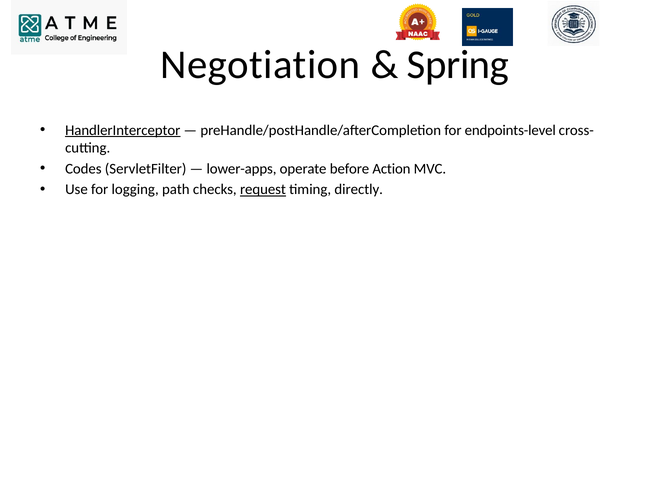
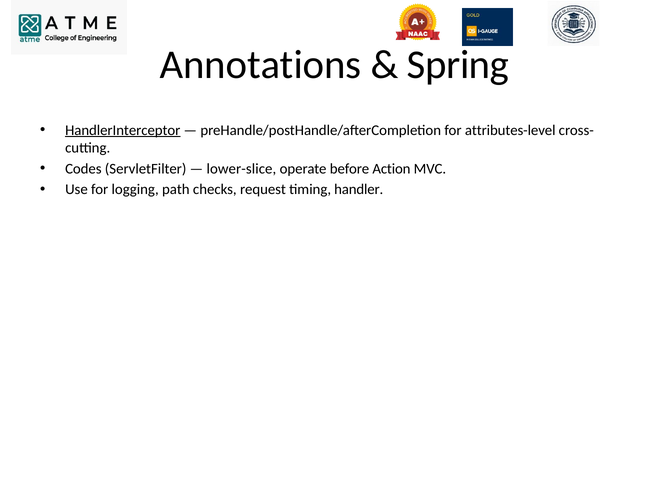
Negotiation: Negotiation -> Annotations
endpoints-level: endpoints-level -> attributes-level
lower-apps: lower-apps -> lower-slice
request underline: present -> none
directly: directly -> handler
